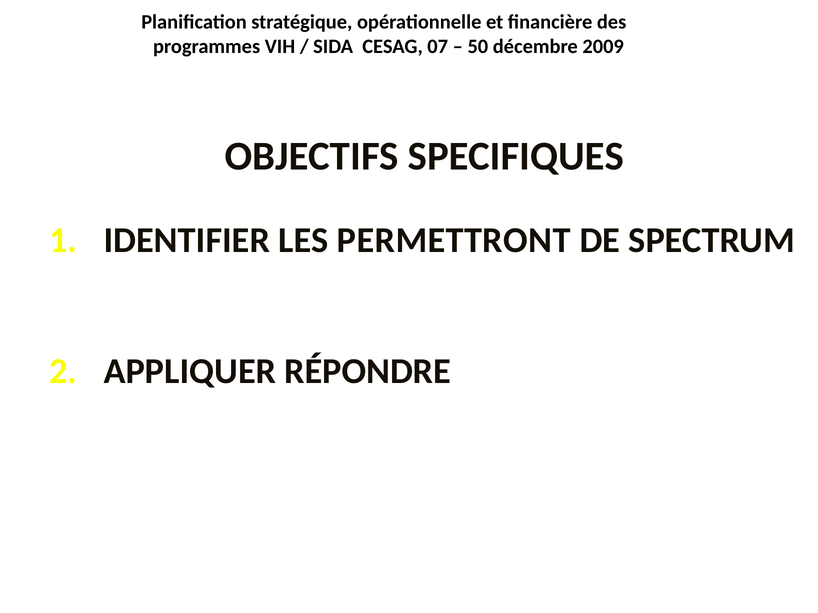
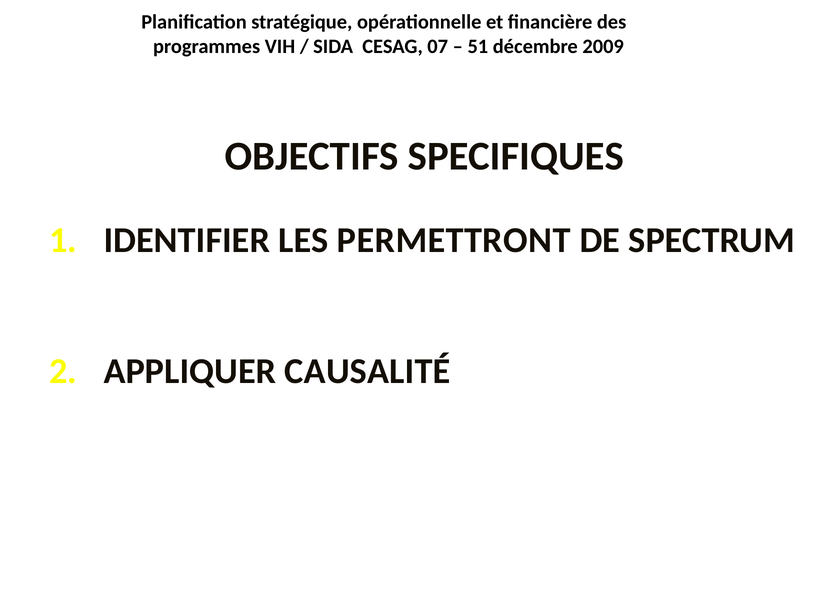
50: 50 -> 51
RÉPONDRE: RÉPONDRE -> CAUSALITÉ
